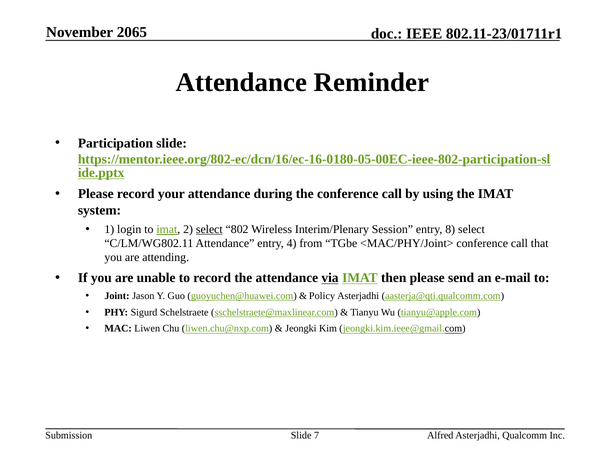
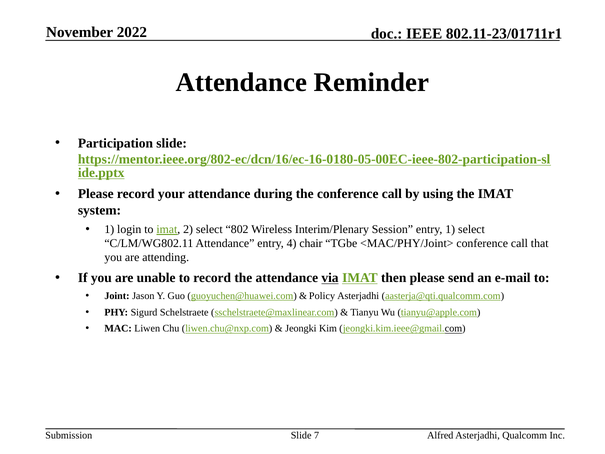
2065: 2065 -> 2022
select at (209, 229) underline: present -> none
entry 8: 8 -> 1
from: from -> chair
